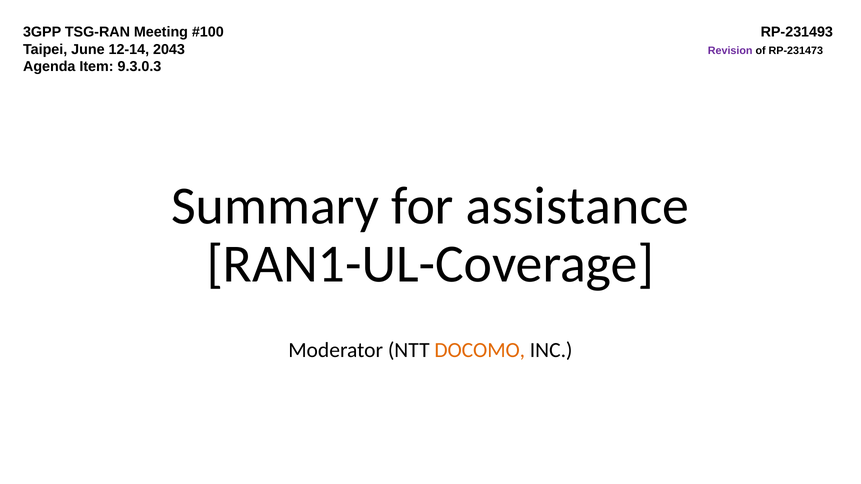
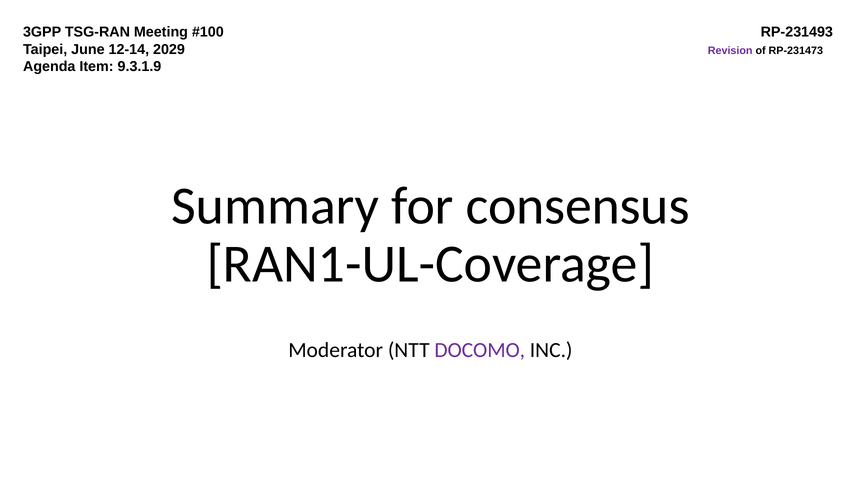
2043: 2043 -> 2029
9.3.0.3: 9.3.0.3 -> 9.3.1.9
assistance: assistance -> consensus
DOCOMO colour: orange -> purple
